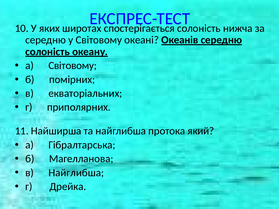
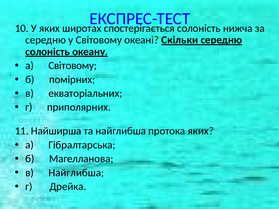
Океанів: Океанів -> Скільки
протока який: який -> яких
